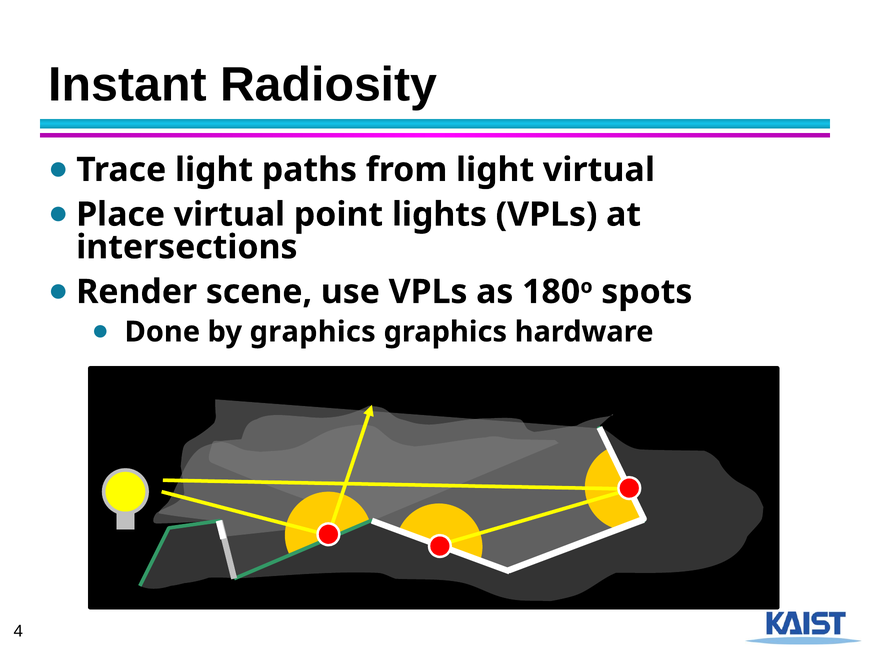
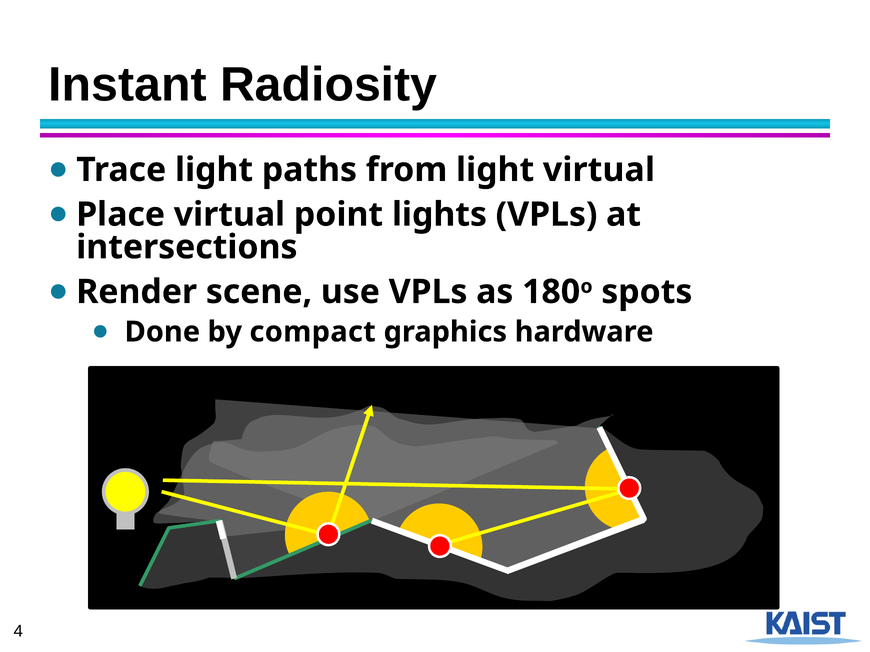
by graphics: graphics -> compact
